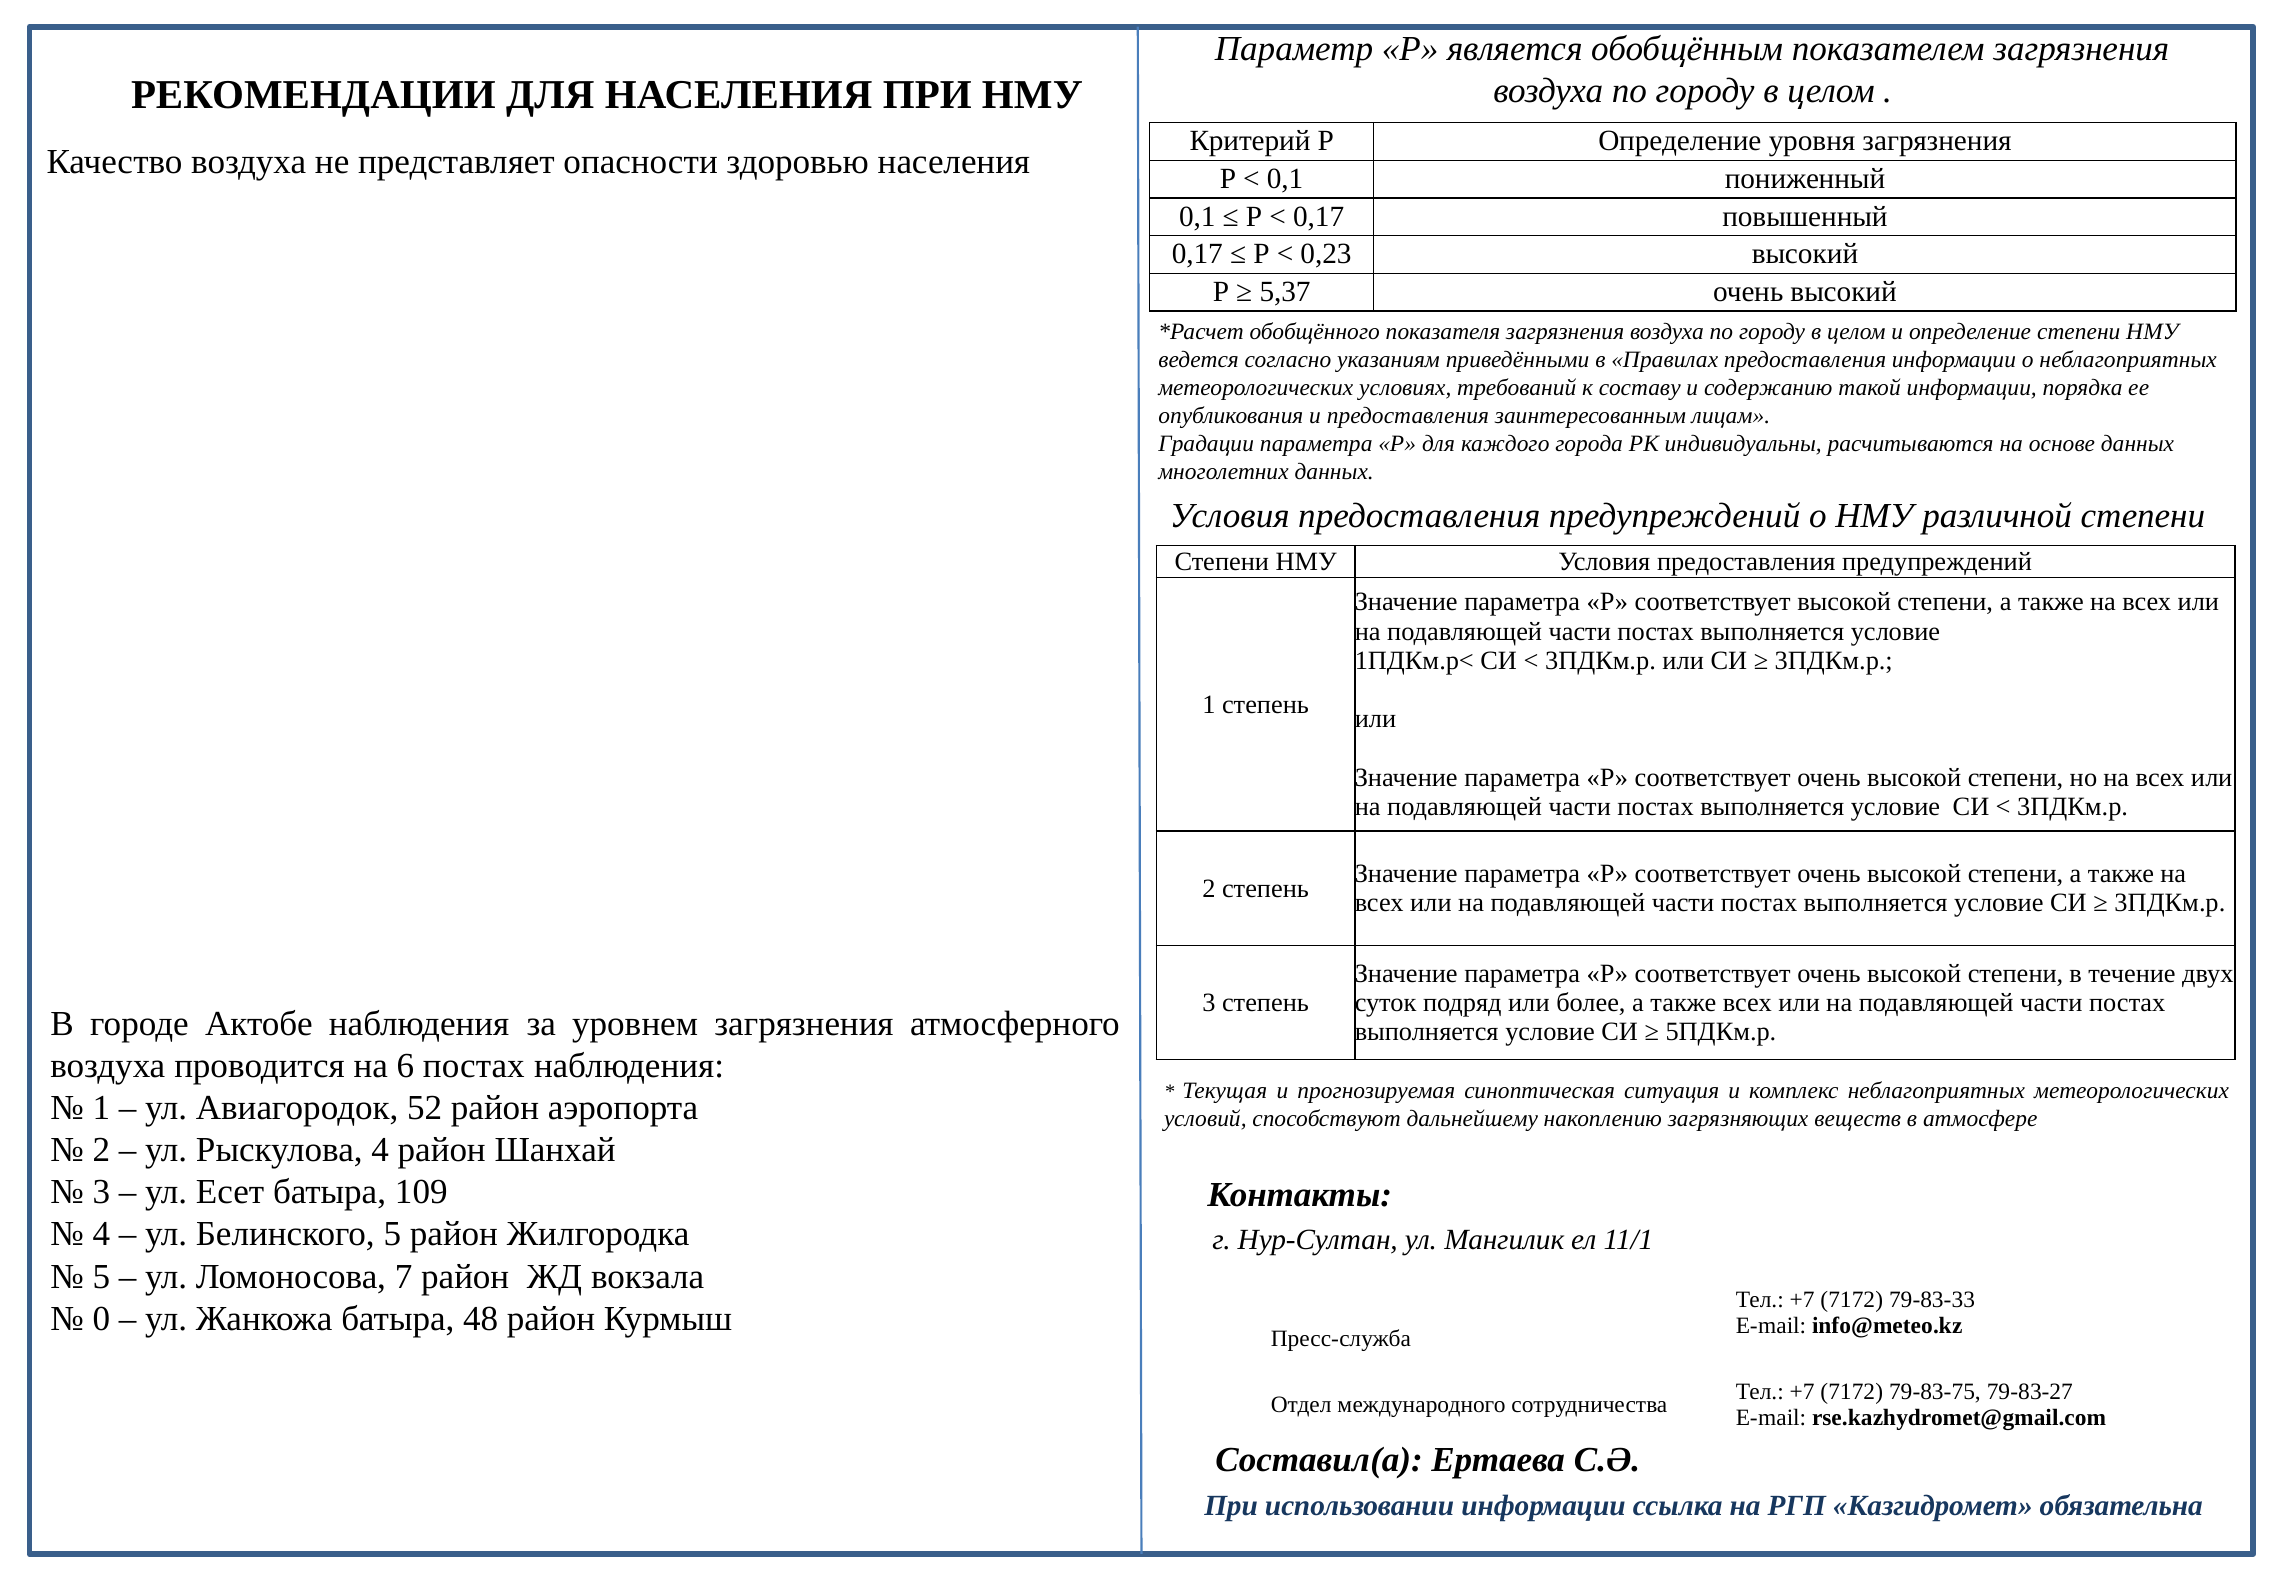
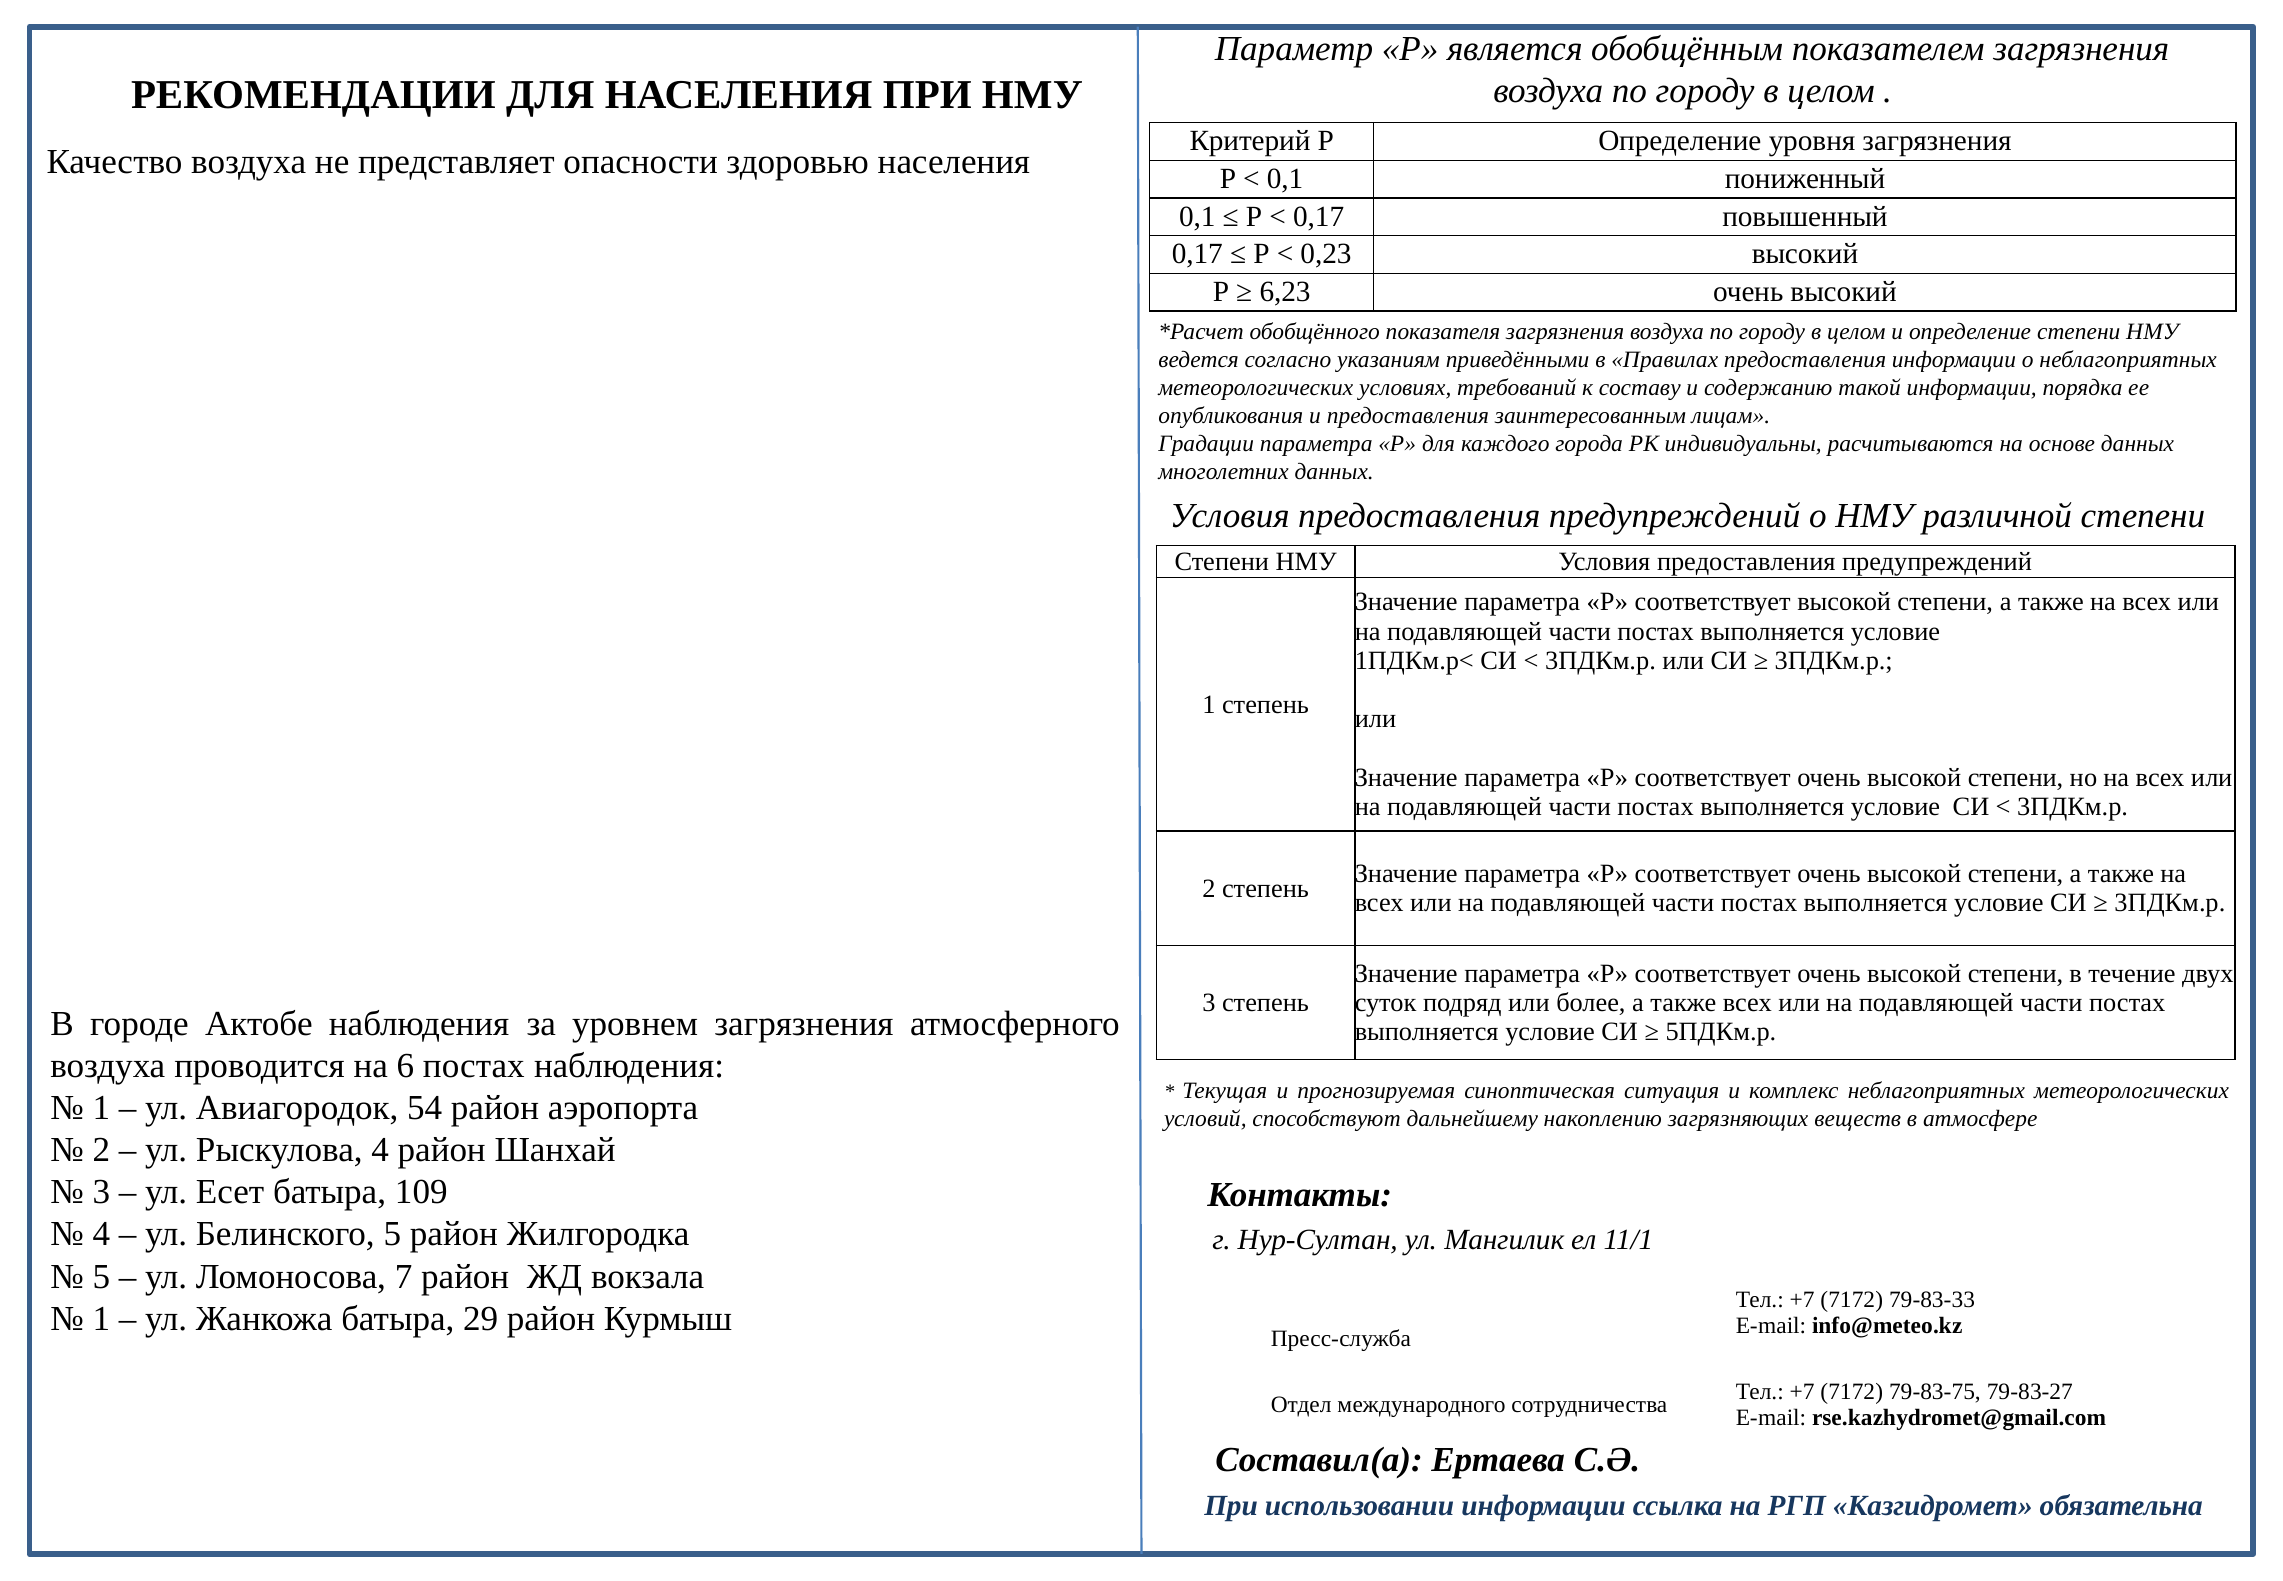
5,37: 5,37 -> 6,23
52: 52 -> 54
0 at (101, 1318): 0 -> 1
48: 48 -> 29
